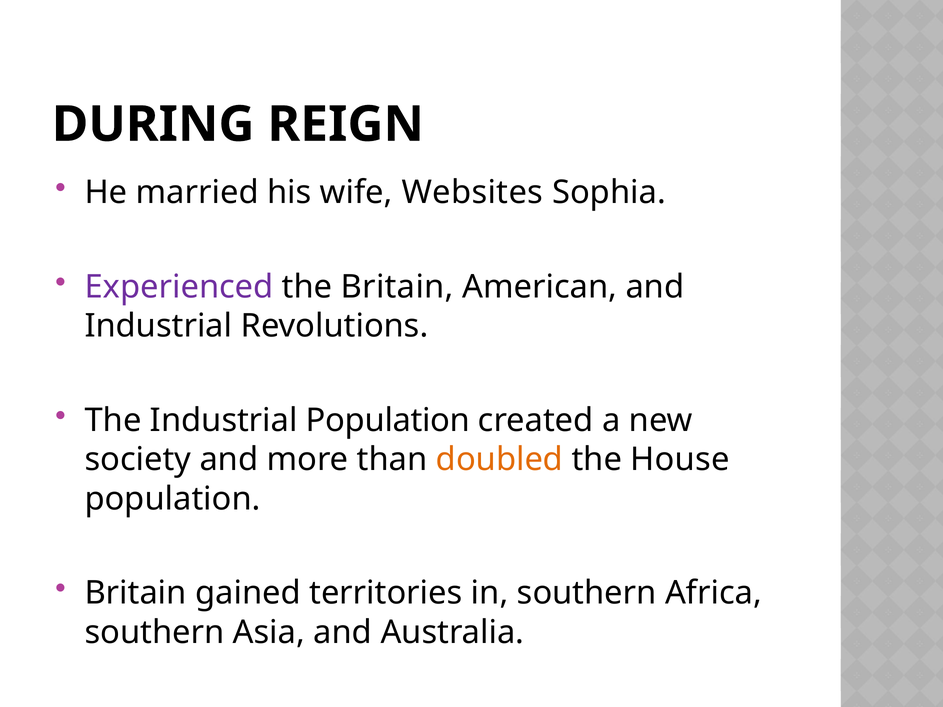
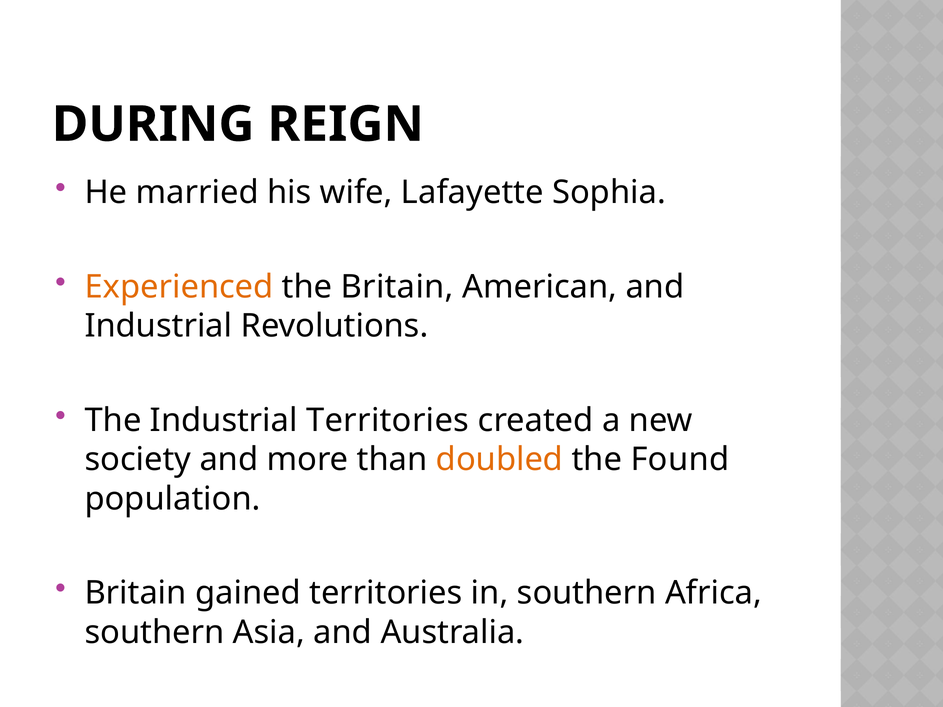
Websites: Websites -> Lafayette
Experienced colour: purple -> orange
Industrial Population: Population -> Territories
House: House -> Found
